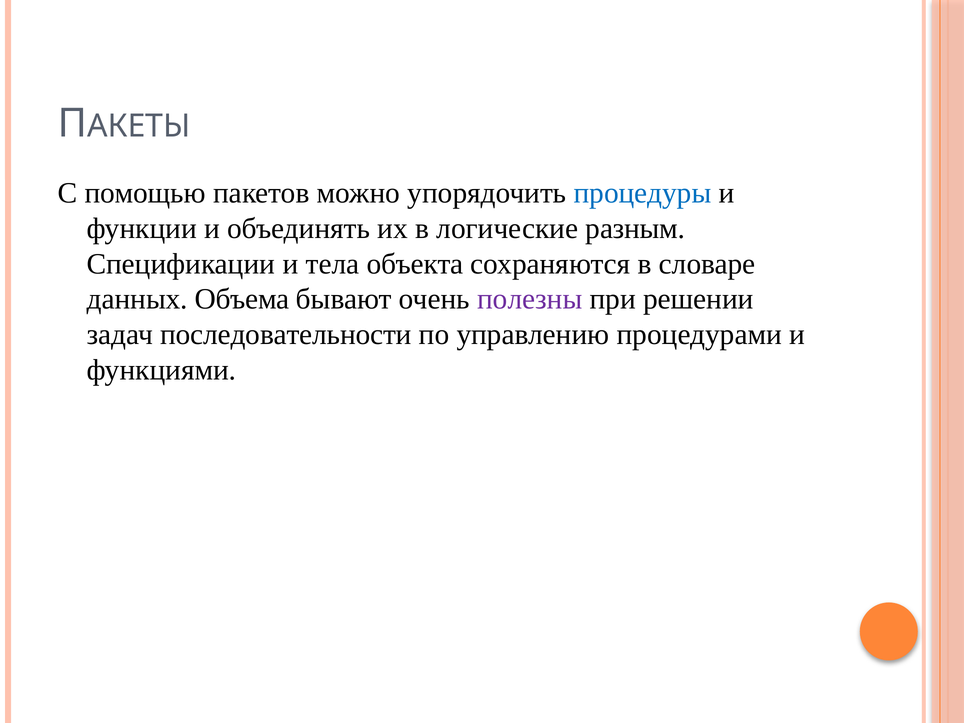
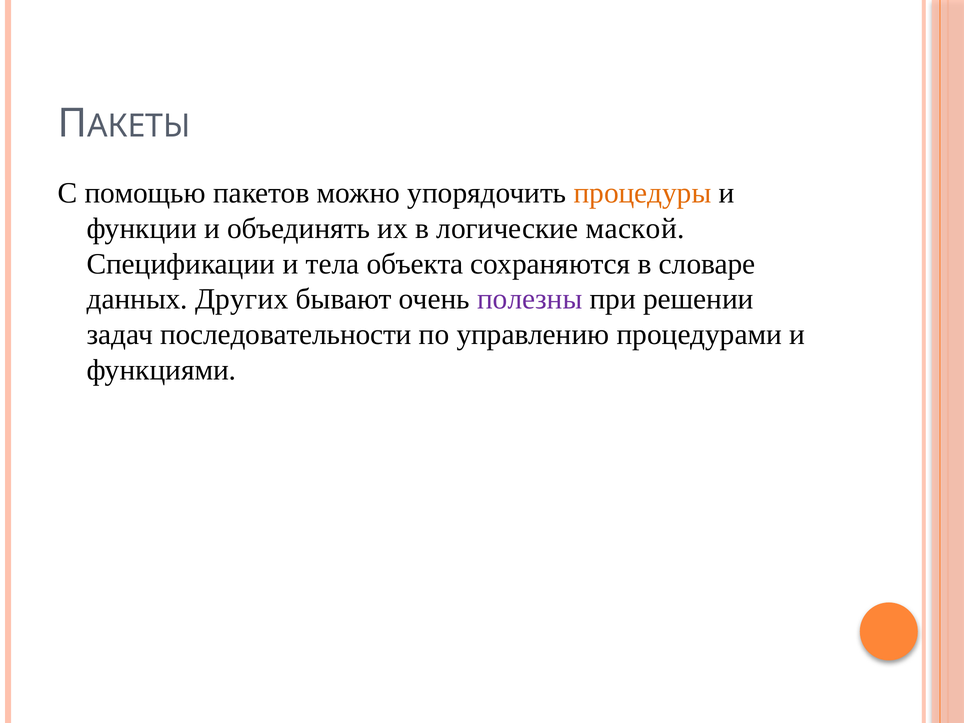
процедуры colour: blue -> orange
разным: разным -> маской
Объема: Объема -> Других
